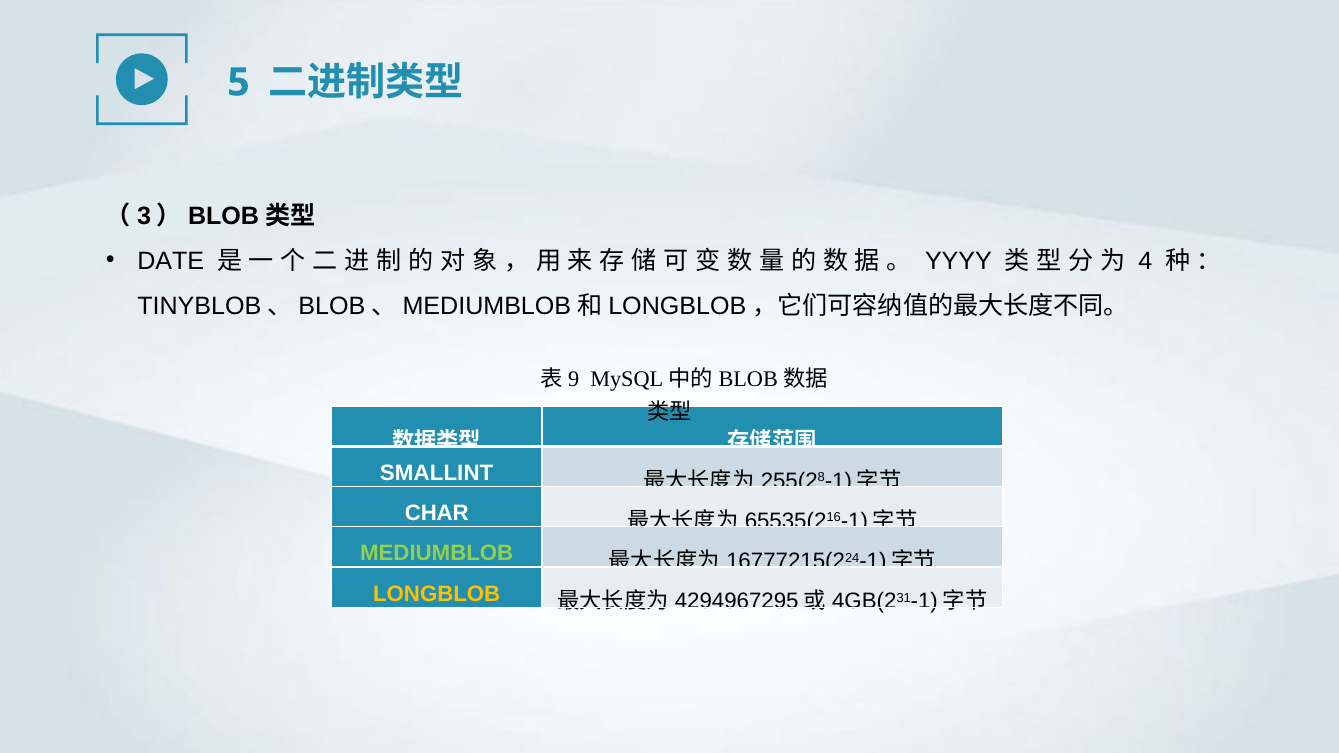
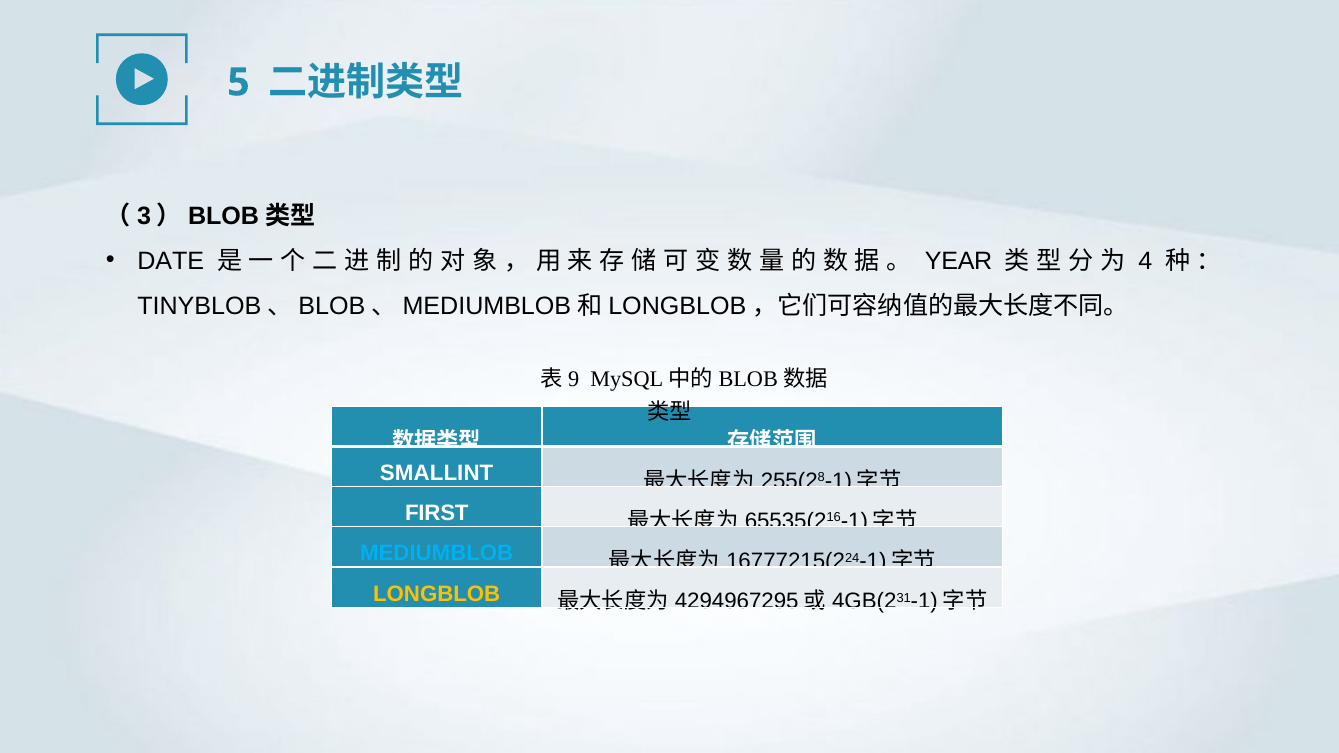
YYYY: YYYY -> YEAR
CHAR: CHAR -> FIRST
MEDIUMBLOB colour: light green -> light blue
